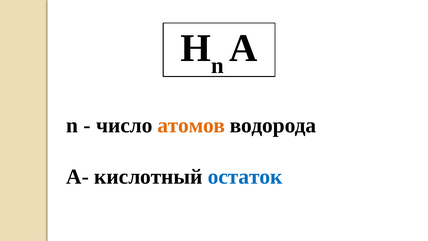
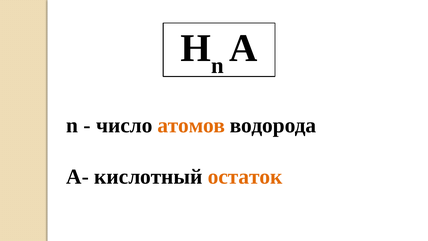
остаток colour: blue -> orange
